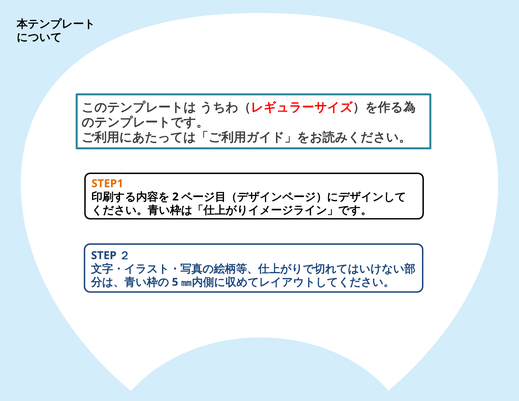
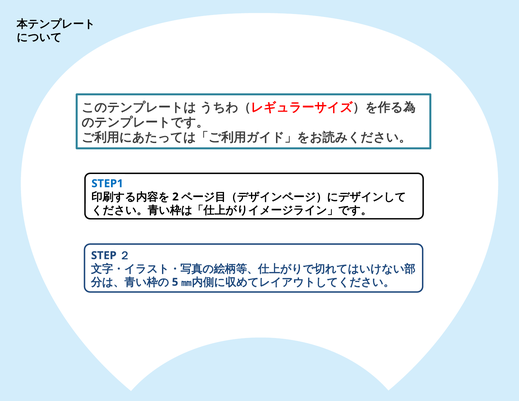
STEP1 colour: orange -> blue
